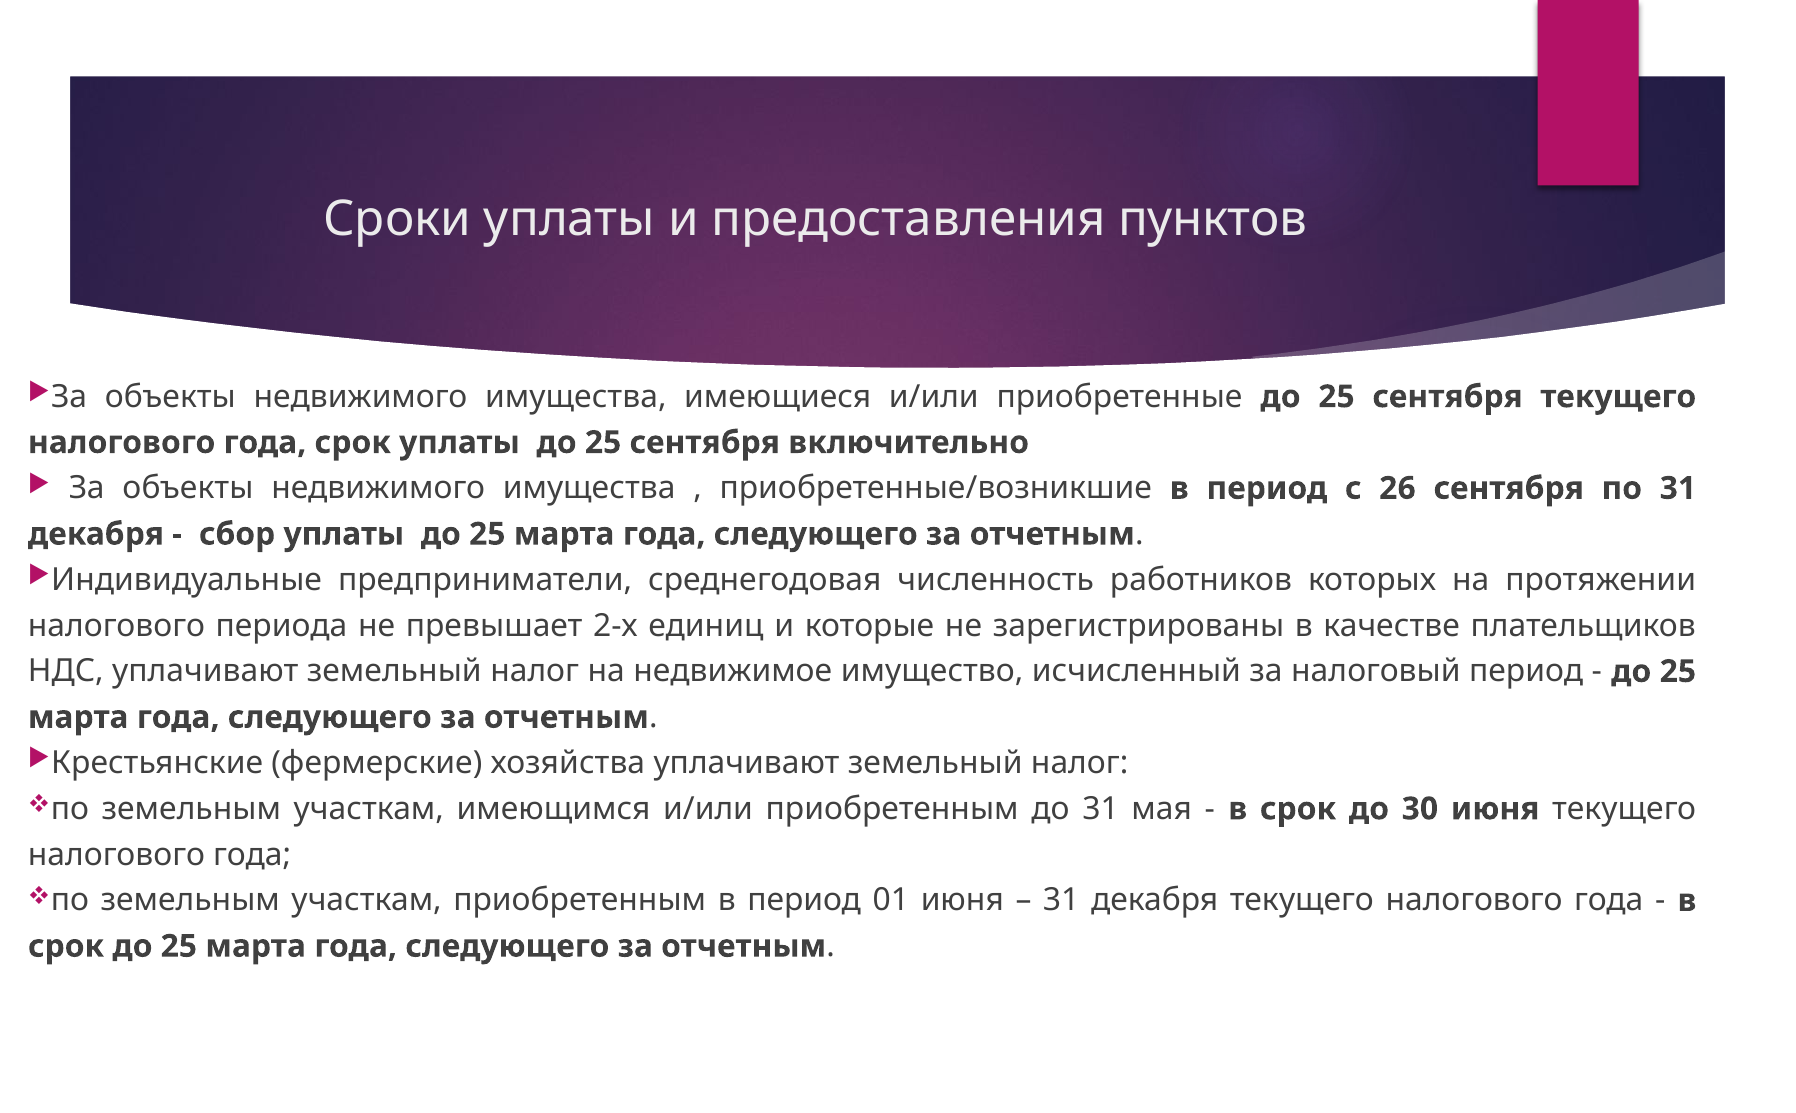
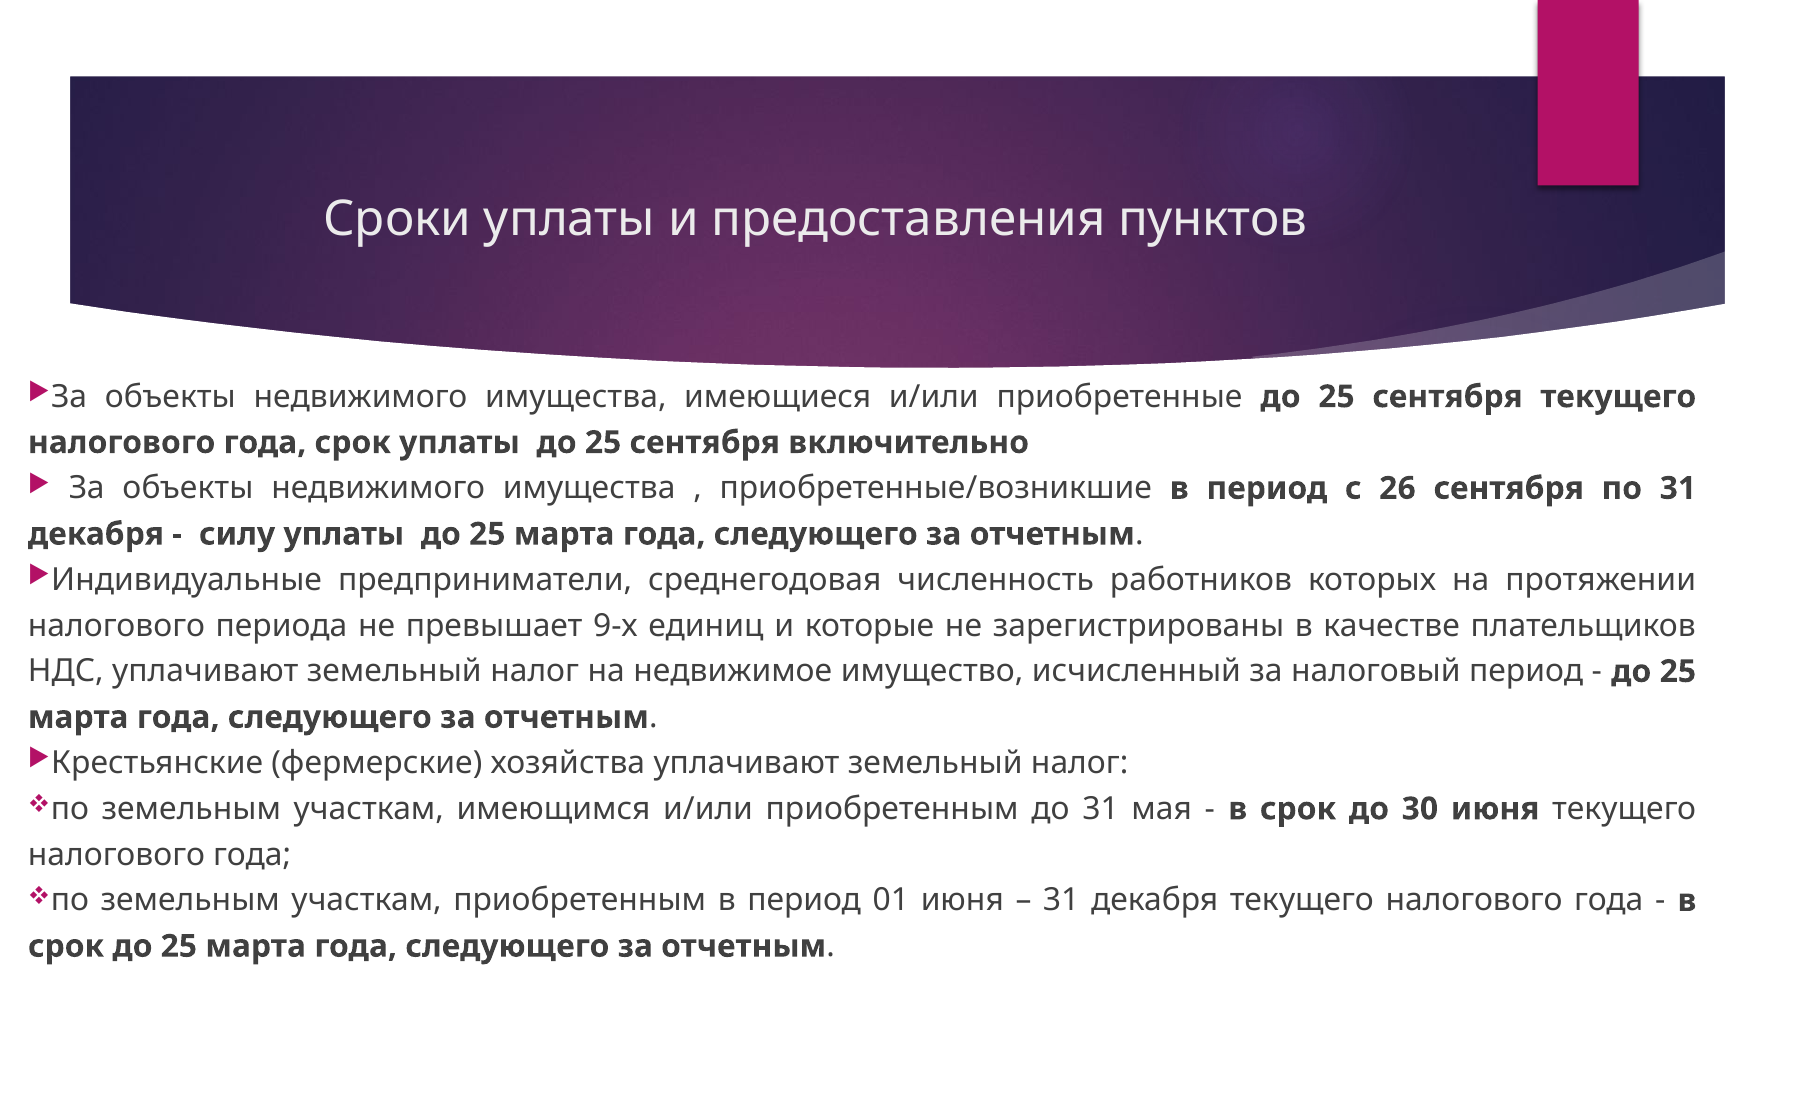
сбор: сбор -> силу
2-х: 2-х -> 9-х
